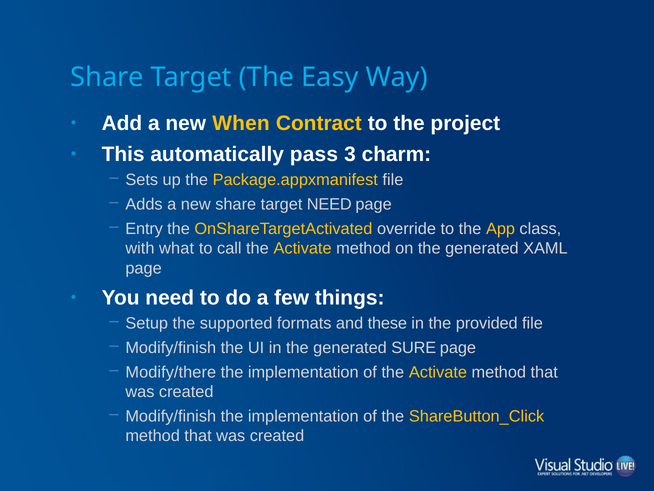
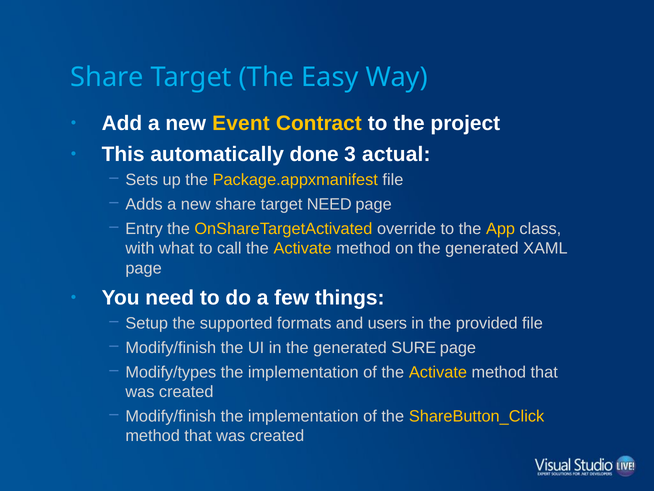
When: When -> Event
pass: pass -> done
charm: charm -> actual
these: these -> users
Modify/there: Modify/there -> Modify/types
